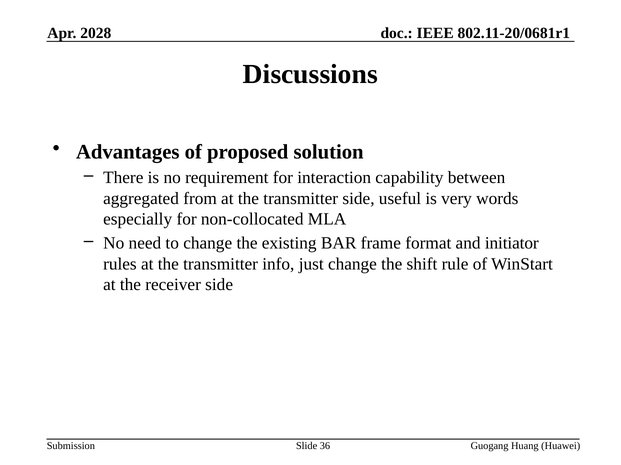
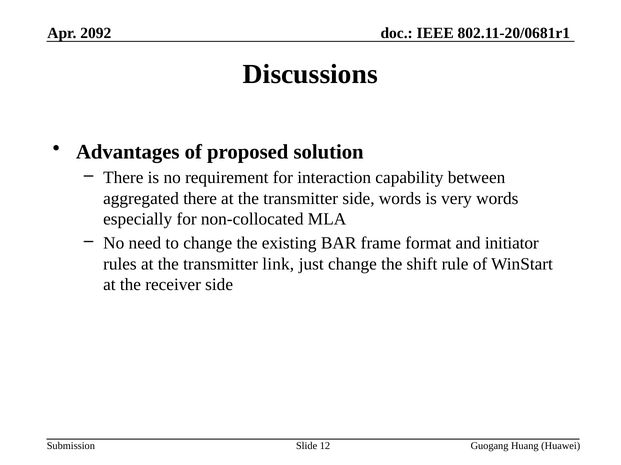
2028: 2028 -> 2092
aggregated from: from -> there
side useful: useful -> words
info: info -> link
36: 36 -> 12
